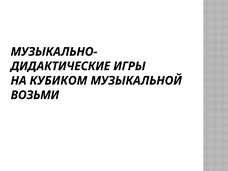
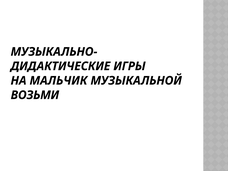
КУБИКОМ: КУБИКОМ -> МАЛЬЧИК
